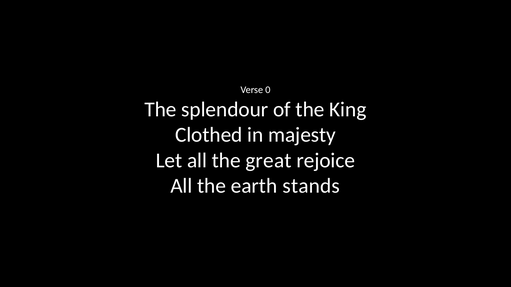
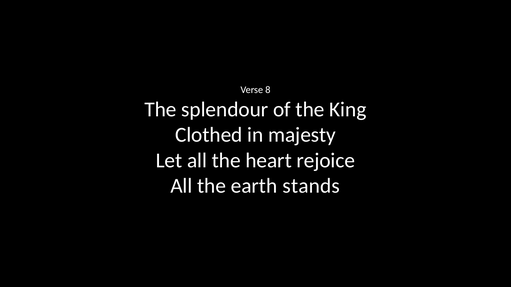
0: 0 -> 8
great: great -> heart
